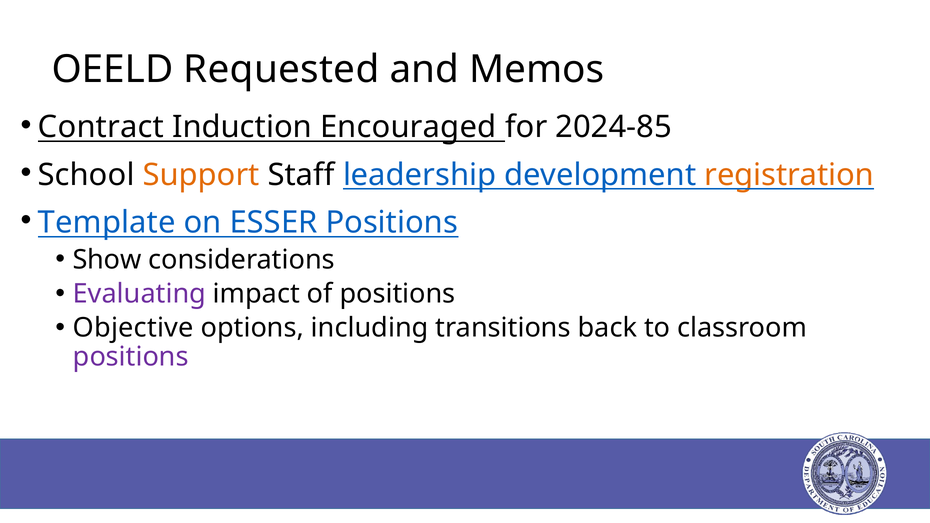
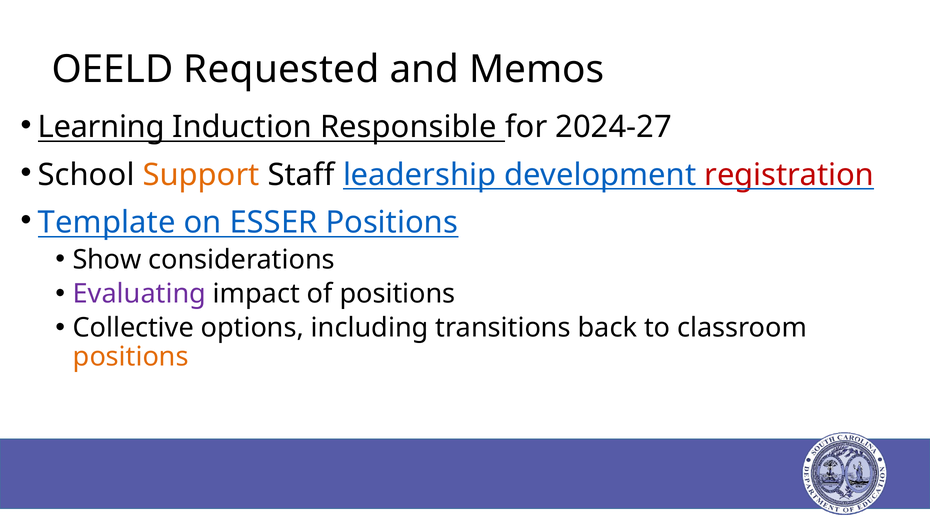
Contract: Contract -> Learning
Encouraged: Encouraged -> Responsible
2024-85: 2024-85 -> 2024-27
registration colour: orange -> red
Objective: Objective -> Collective
positions at (131, 357) colour: purple -> orange
